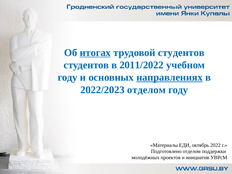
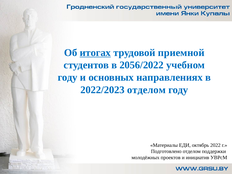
трудовой студентов: студентов -> приемной
2011/2022: 2011/2022 -> 2056/2022
направлениях underline: present -> none
